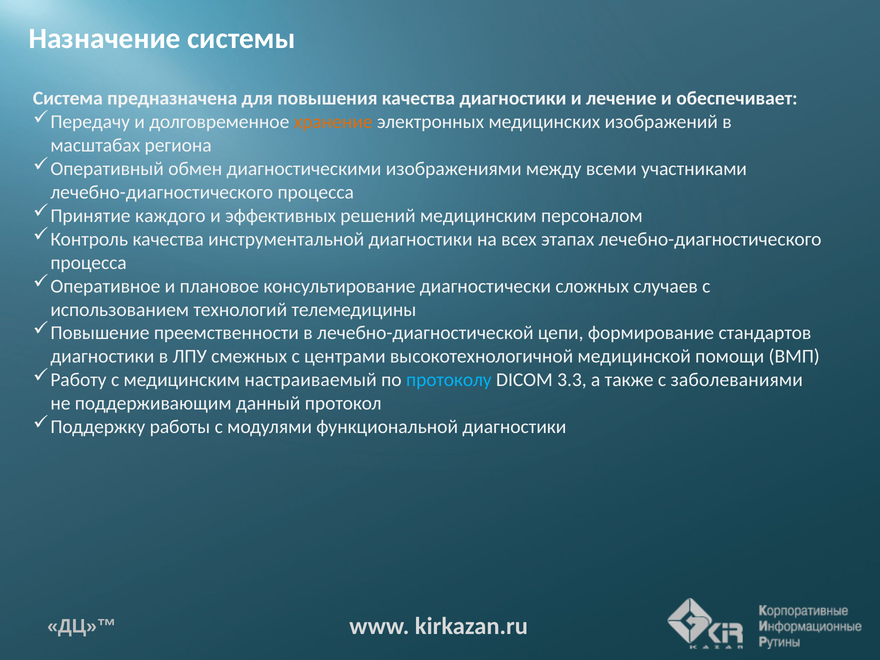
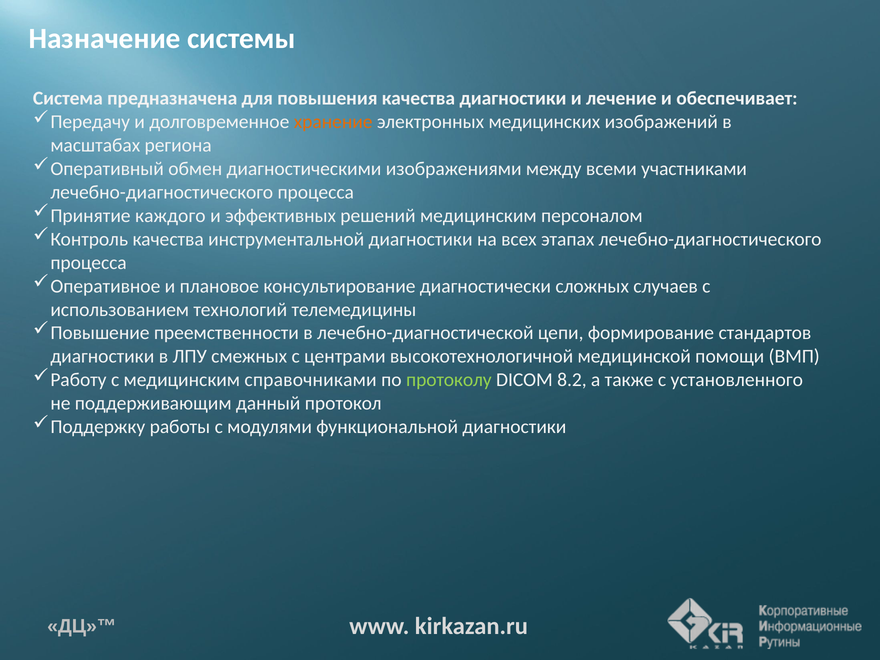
настраиваемый: настраиваемый -> справочниками
протоколу colour: light blue -> light green
3.3: 3.3 -> 8.2
заболеваниями: заболеваниями -> установленного
